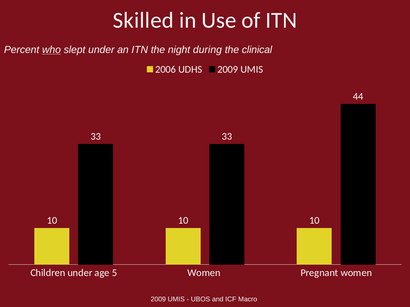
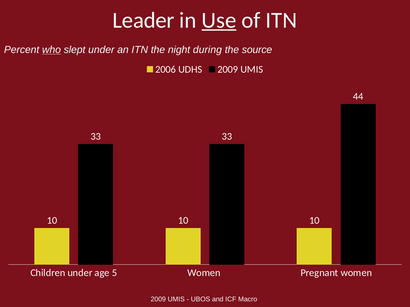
Skilled: Skilled -> Leader
Use underline: none -> present
clinical: clinical -> source
